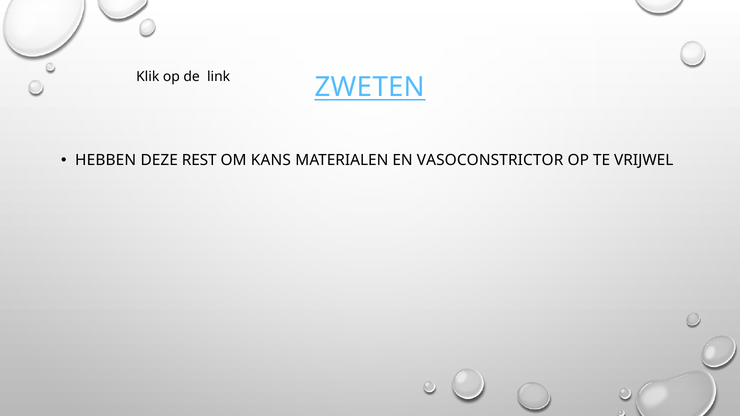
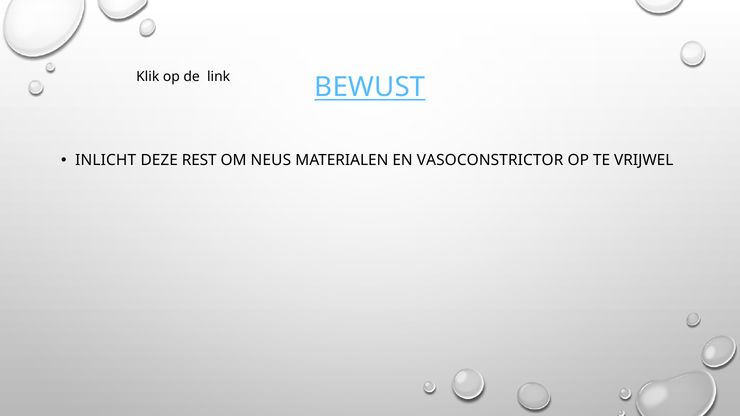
ZWETEN: ZWETEN -> BEWUST
HEBBEN: HEBBEN -> INLICHT
KANS: KANS -> NEUS
